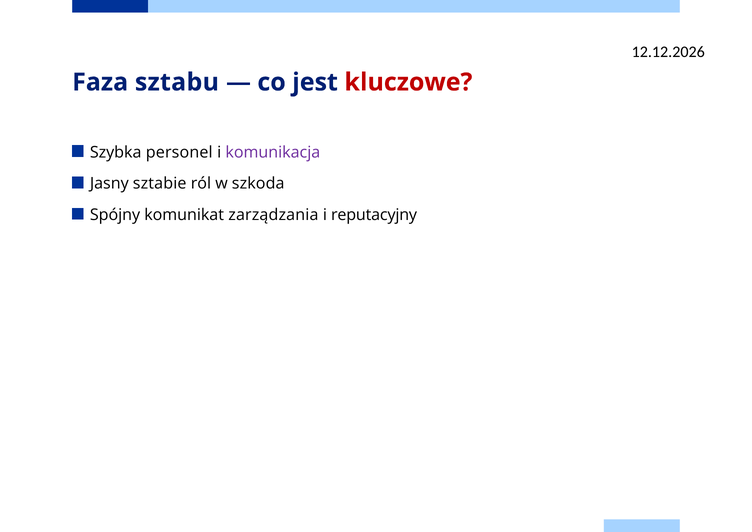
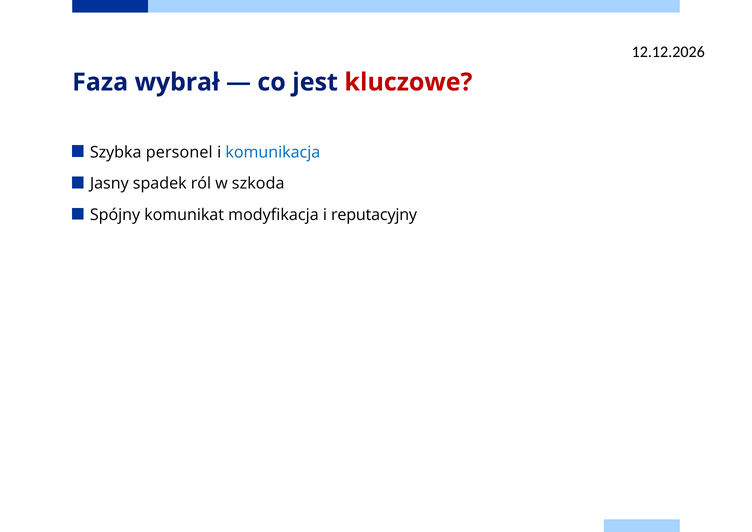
sztabu: sztabu -> wybrał
komunikacja colour: purple -> blue
sztabie: sztabie -> spadek
zarządzania: zarządzania -> modyfikacja
